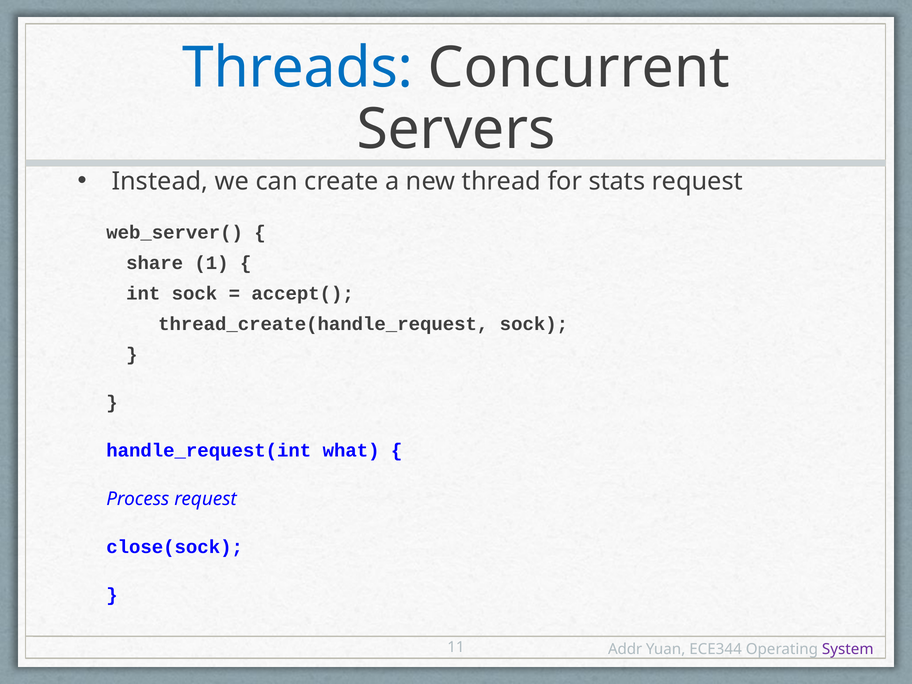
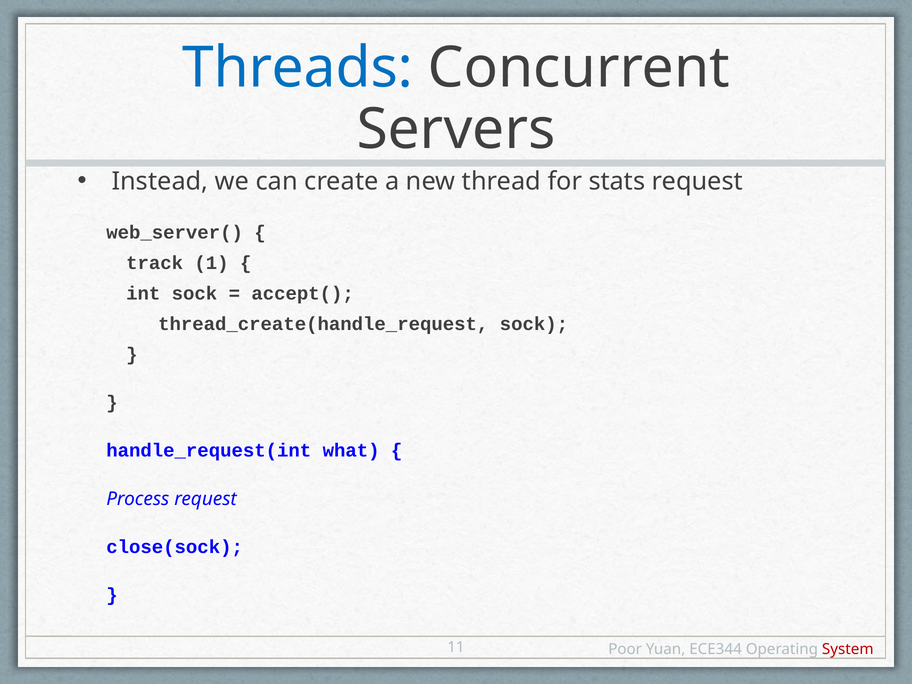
share: share -> track
Addr: Addr -> Poor
System colour: purple -> red
